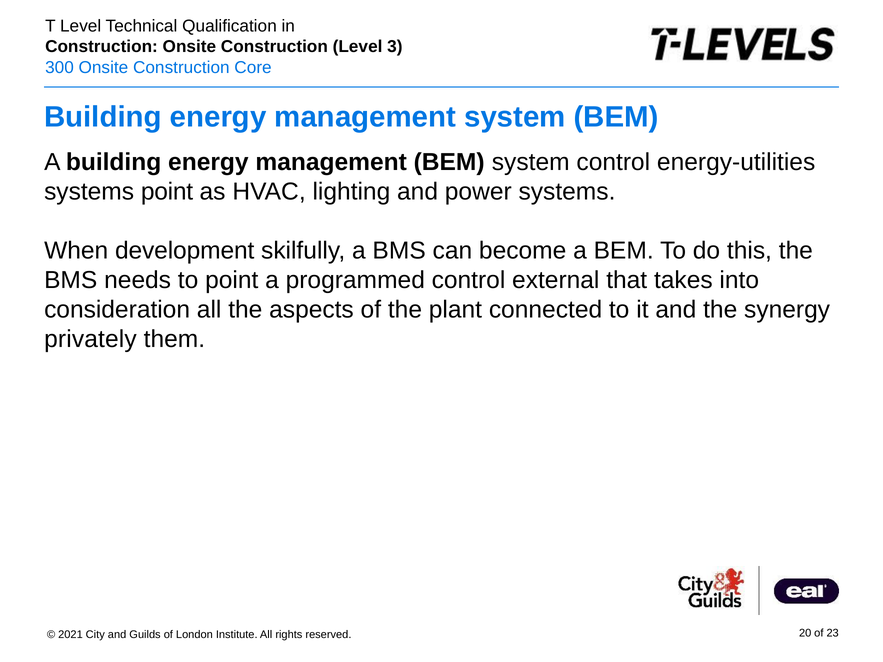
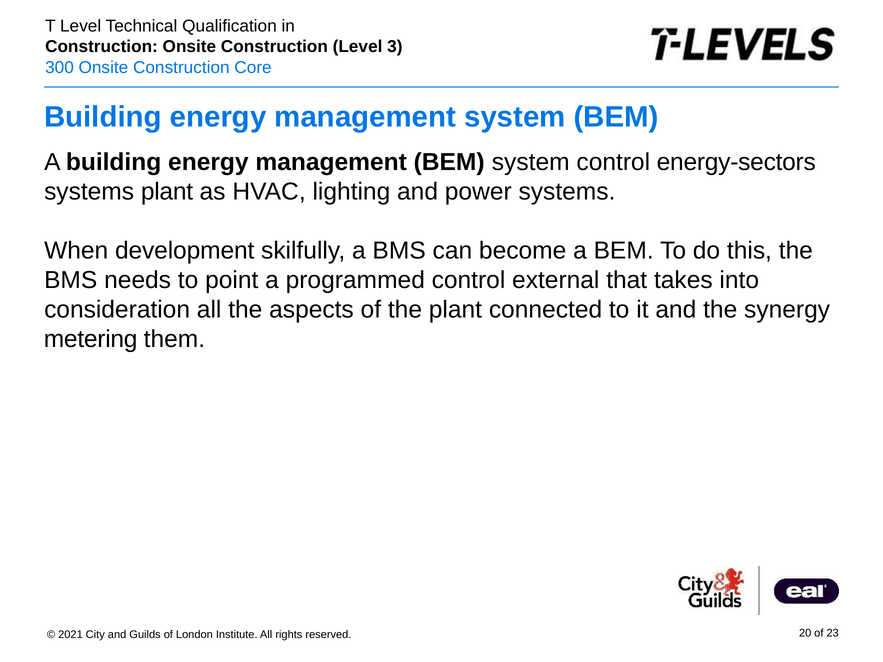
energy-utilities: energy-utilities -> energy-sectors
systems point: point -> plant
privately: privately -> metering
